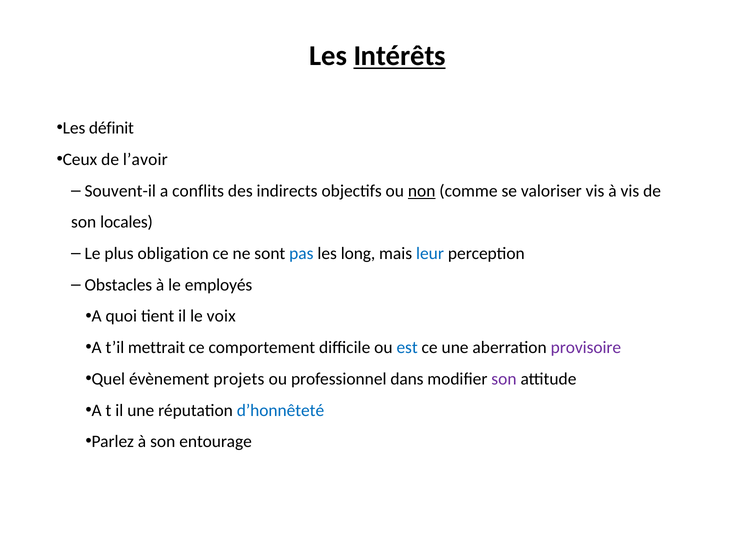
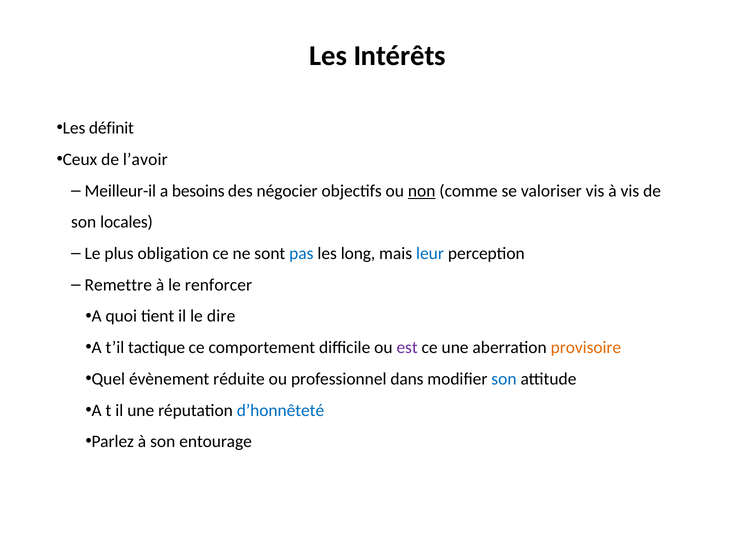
Intérêts underline: present -> none
Souvent-il: Souvent-il -> Meilleur-il
conflits: conflits -> besoins
indirects: indirects -> négocier
Obstacles: Obstacles -> Remettre
employés: employés -> renforcer
voix: voix -> dire
mettrait: mettrait -> tactique
est colour: blue -> purple
provisoire colour: purple -> orange
projets: projets -> réduite
son at (504, 379) colour: purple -> blue
